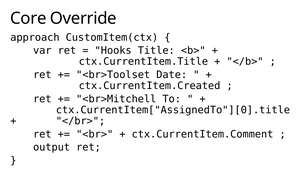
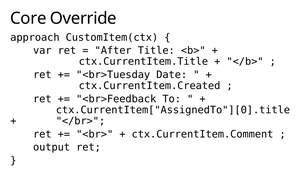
Hooks: Hooks -> After
<br>Toolset: <br>Toolset -> <br>Tuesday
<br>Mitchell: <br>Mitchell -> <br>Feedback
